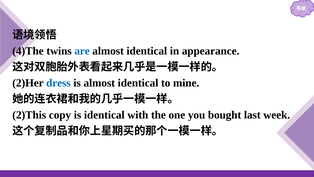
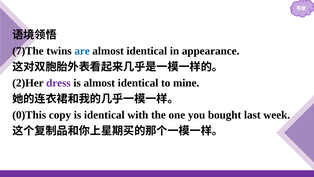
4)The: 4)The -> 7)The
dress colour: blue -> purple
2)This: 2)This -> 0)This
